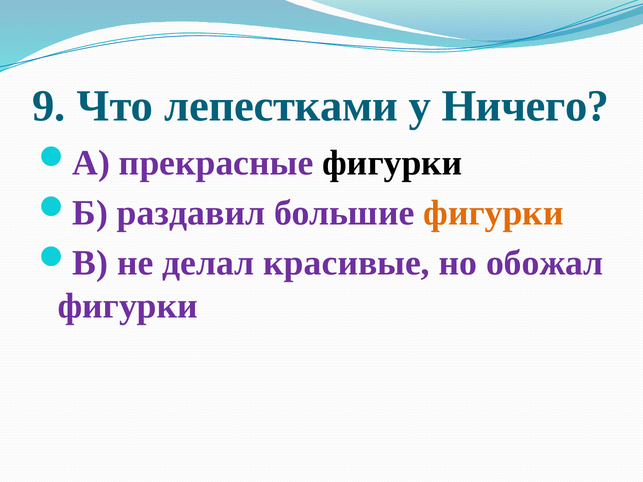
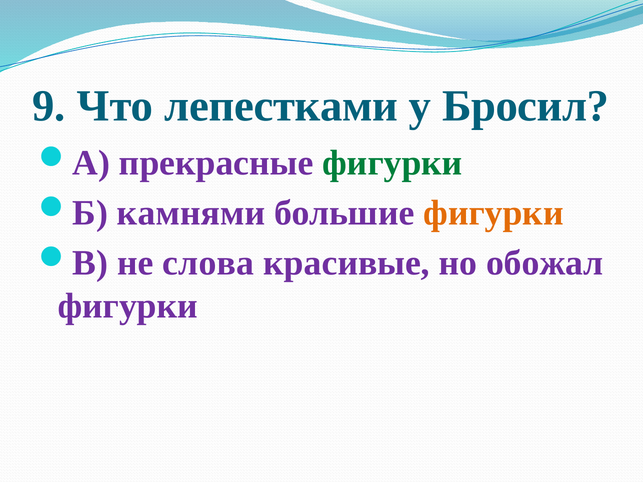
Ничего: Ничего -> Бросил
фигурки at (392, 163) colour: black -> green
раздавил: раздавил -> камнями
делал: делал -> слова
